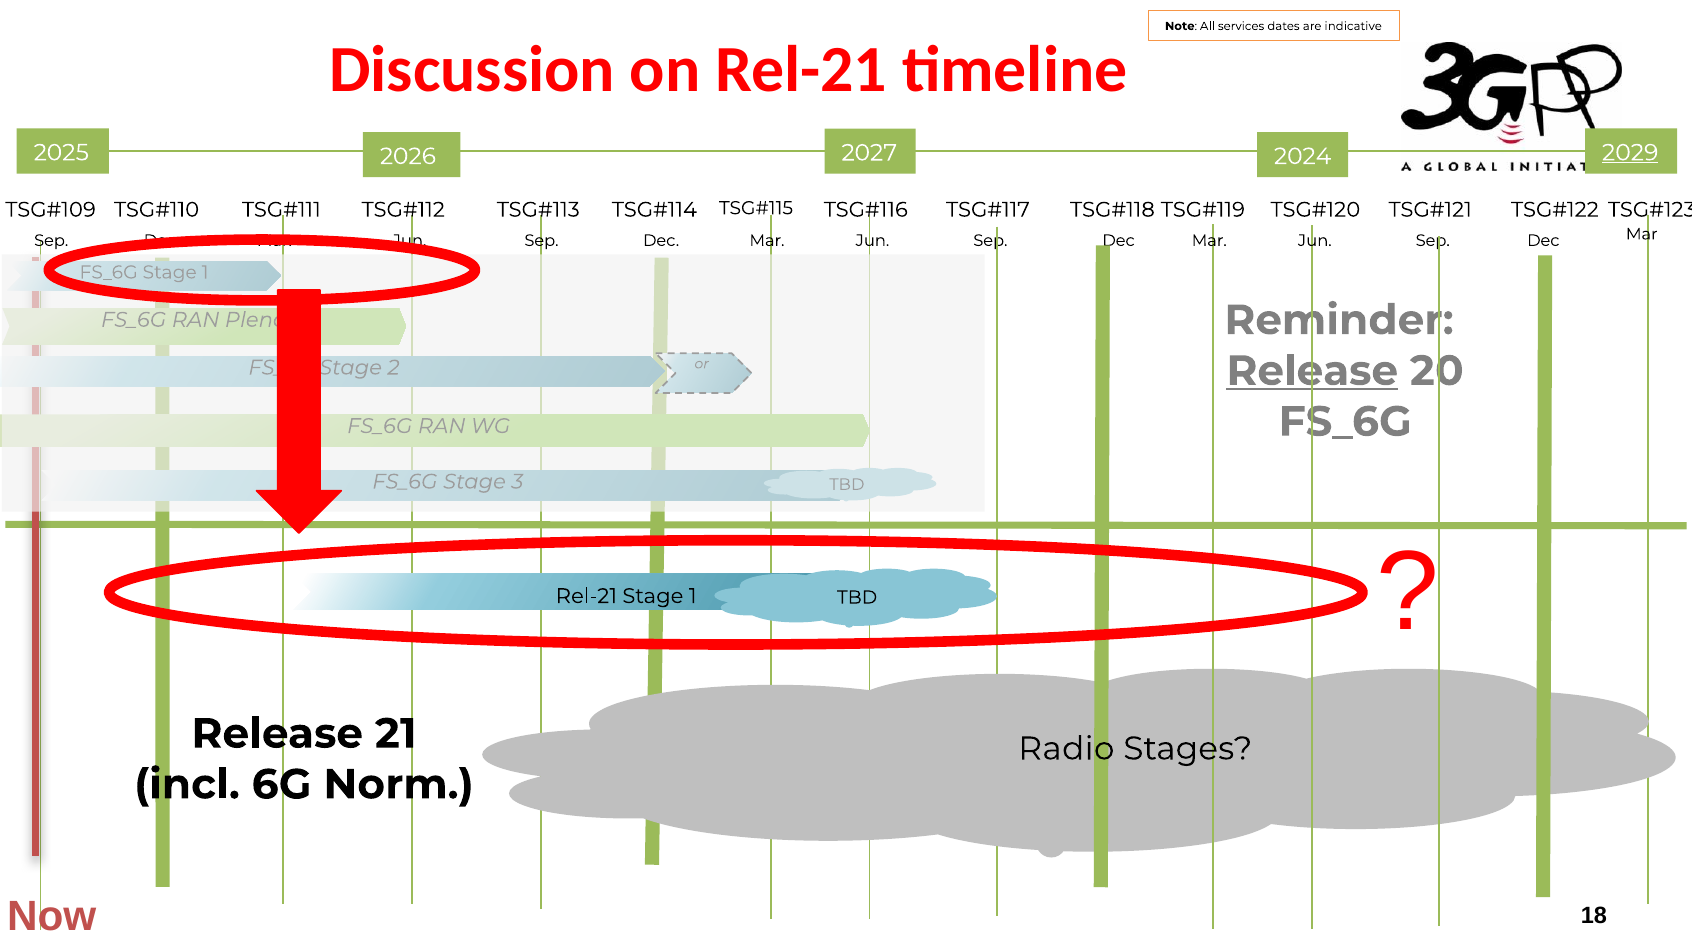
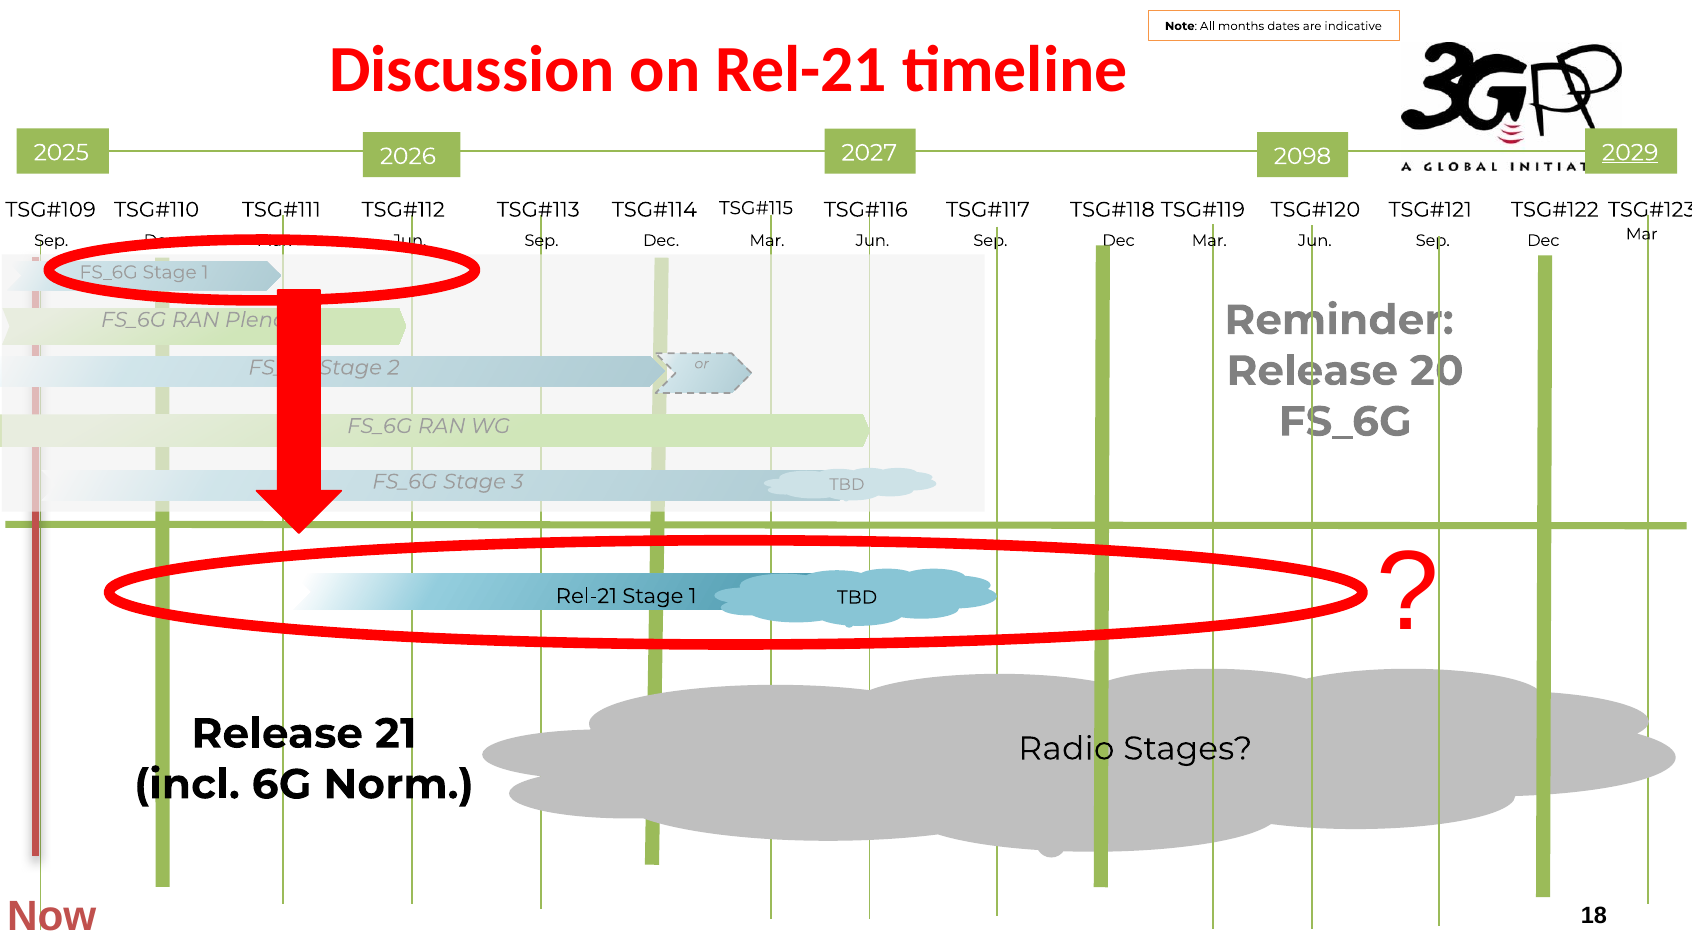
services: services -> months
2024: 2024 -> 2098
Release at (1312, 371) underline: present -> none
